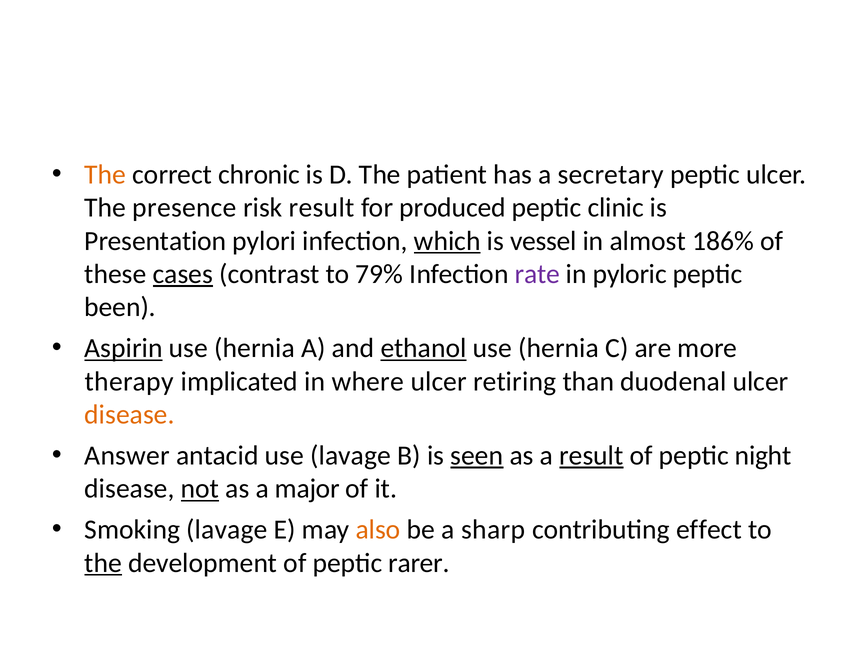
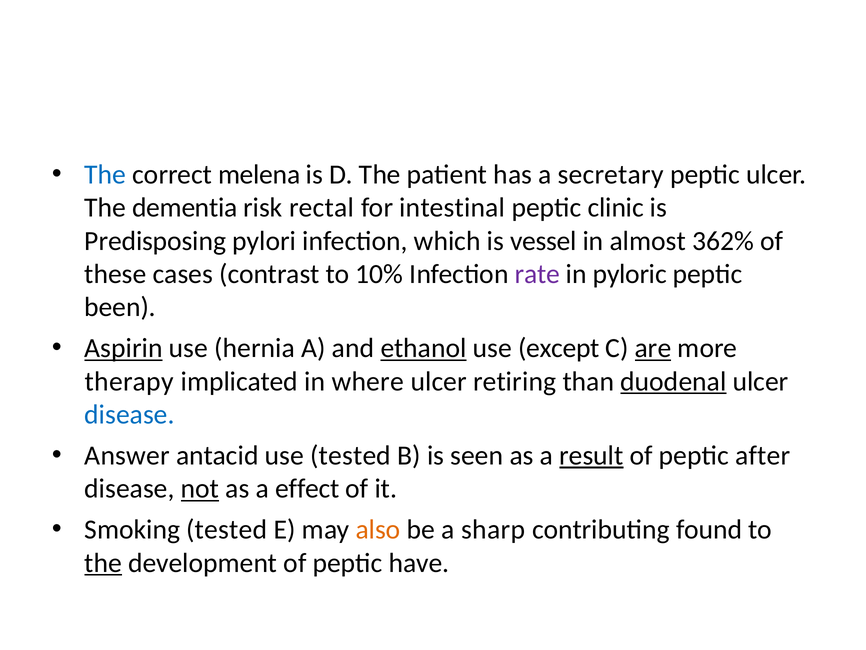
The at (105, 174) colour: orange -> blue
chronic: chronic -> melena
presence: presence -> dementia
risk result: result -> rectal
produced: produced -> intestinal
Presentation: Presentation -> Predisposing
which underline: present -> none
186%: 186% -> 362%
cases underline: present -> none
79%: 79% -> 10%
hernia at (559, 348): hernia -> except
are underline: none -> present
duodenal underline: none -> present
disease at (130, 414) colour: orange -> blue
use lavage: lavage -> tested
seen underline: present -> none
night: night -> after
major: major -> effect
Smoking lavage: lavage -> tested
effect: effect -> found
rarer: rarer -> have
